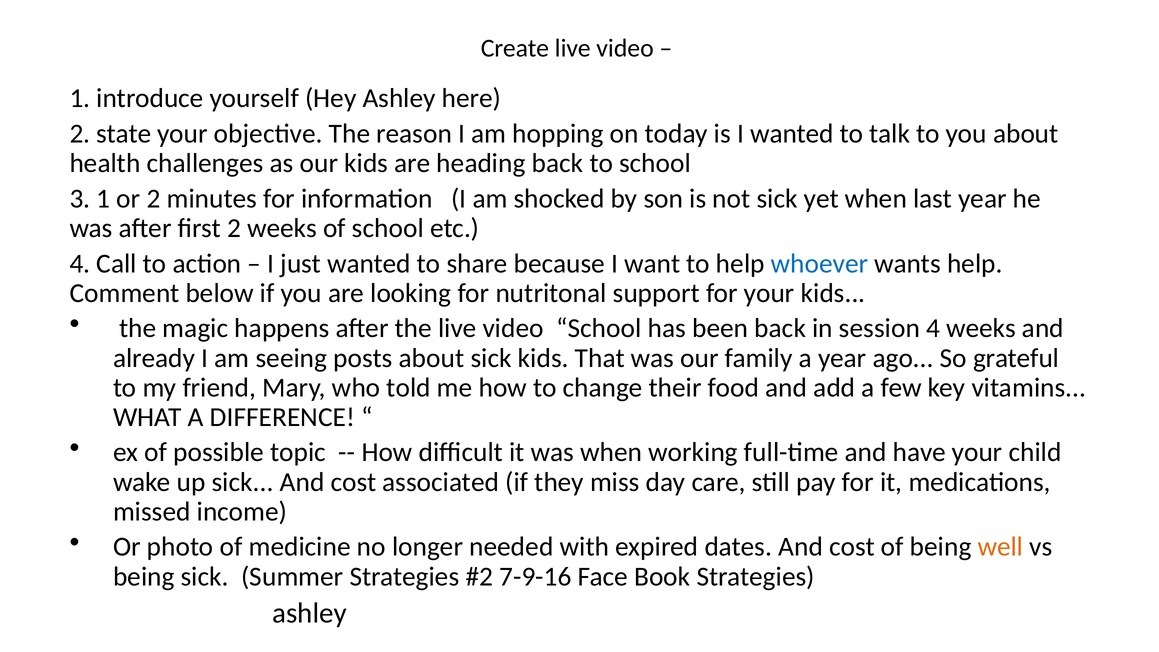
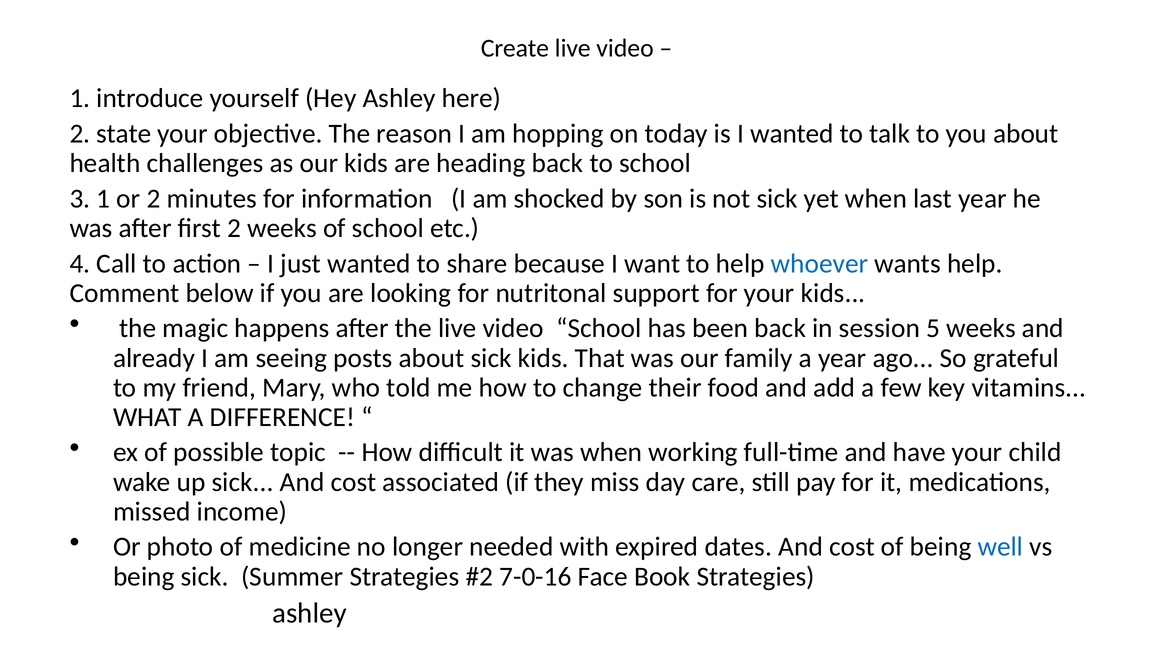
session 4: 4 -> 5
well colour: orange -> blue
7-9-16: 7-9-16 -> 7-0-16
